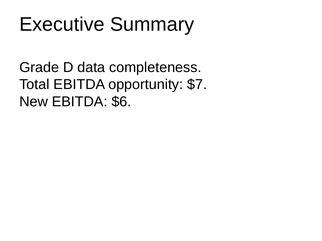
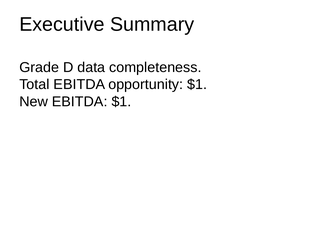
opportunity $7: $7 -> $1
EBITDA $6: $6 -> $1
